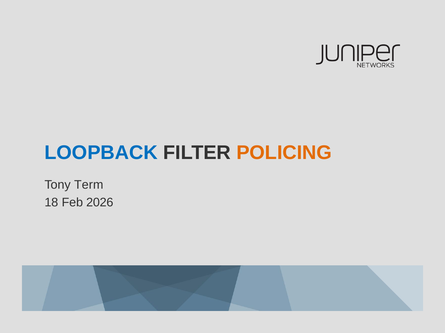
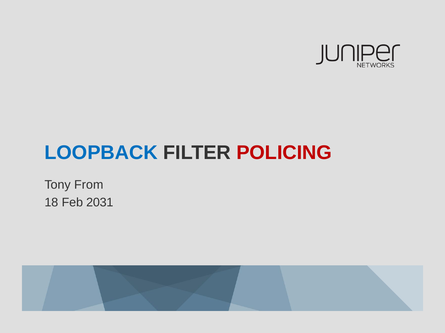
POLICING colour: orange -> red
Term: Term -> From
2026: 2026 -> 2031
